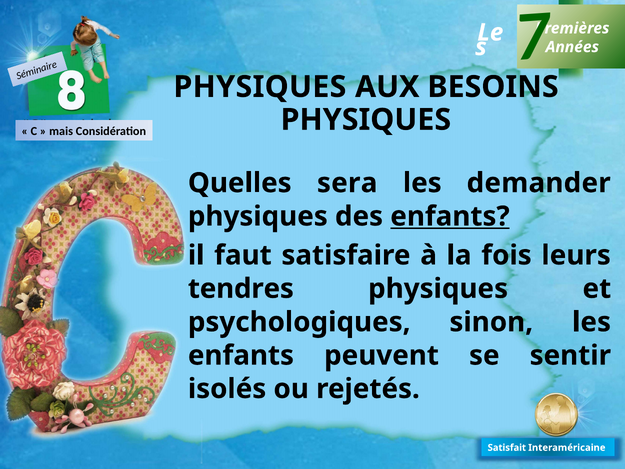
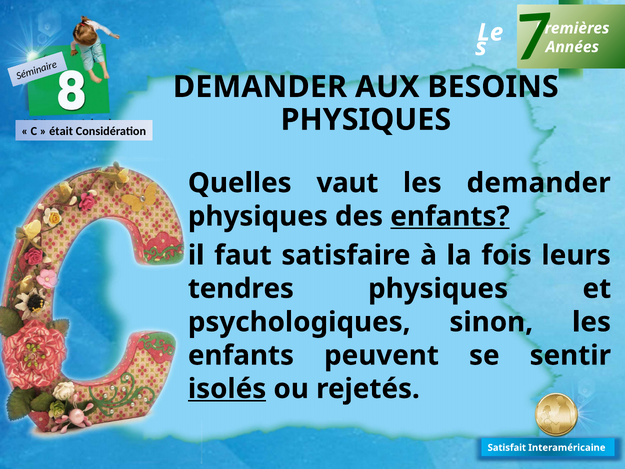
PHYSIQUES at (260, 87): PHYSIQUES -> DEMANDER
mais: mais -> était
sera: sera -> vaut
isolés underline: none -> present
